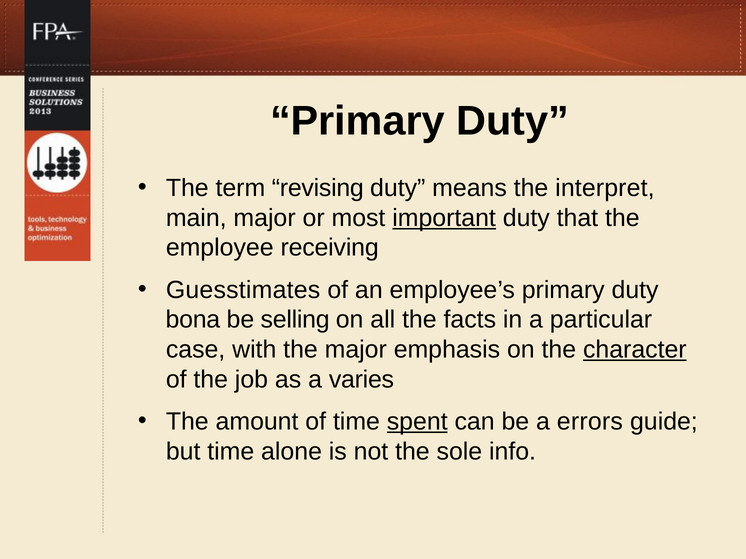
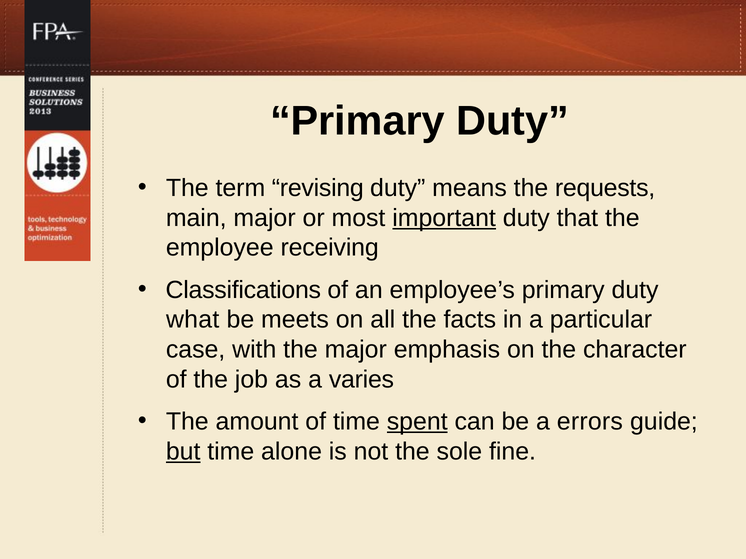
interpret: interpret -> requests
Guesstimates: Guesstimates -> Classifications
bona: bona -> what
selling: selling -> meets
character underline: present -> none
but underline: none -> present
info: info -> fine
